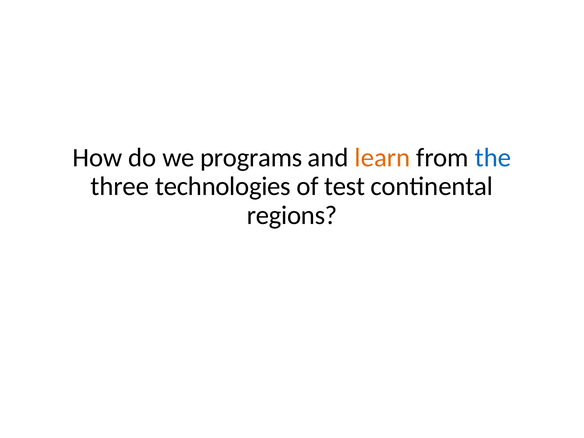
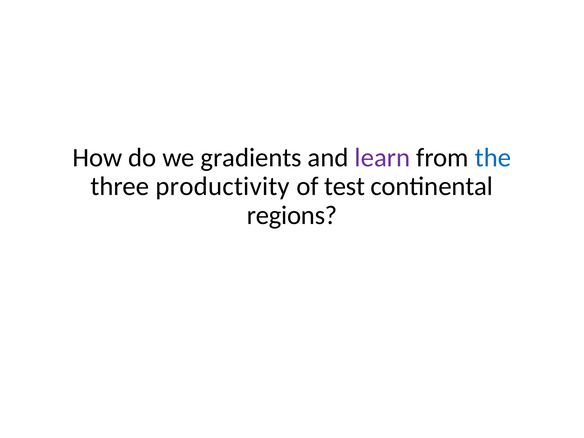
programs: programs -> gradients
learn colour: orange -> purple
technologies: technologies -> productivity
